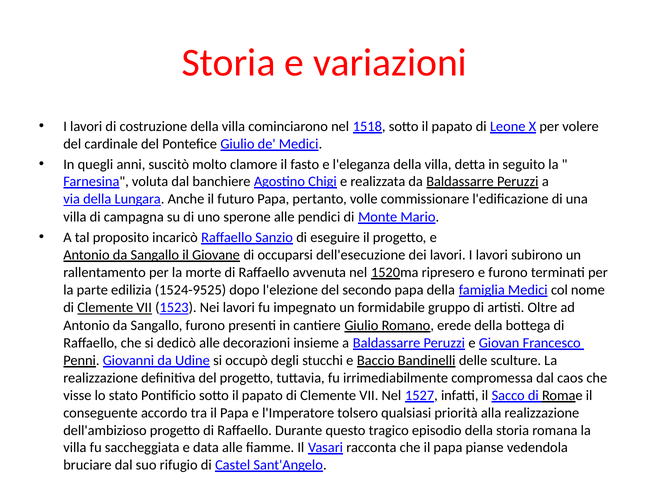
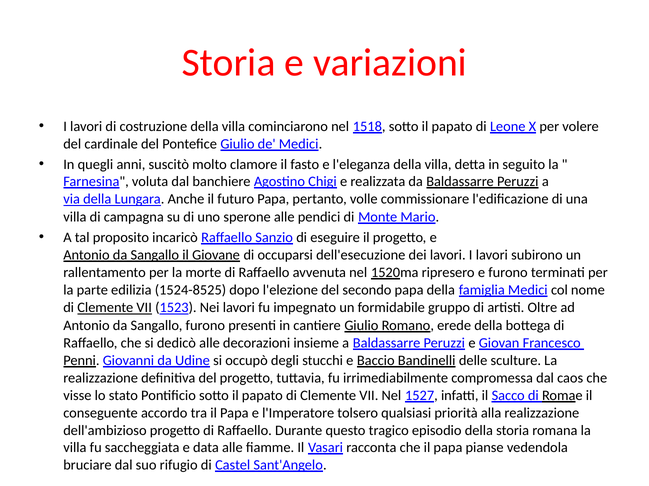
1524-9525: 1524-9525 -> 1524-8525
